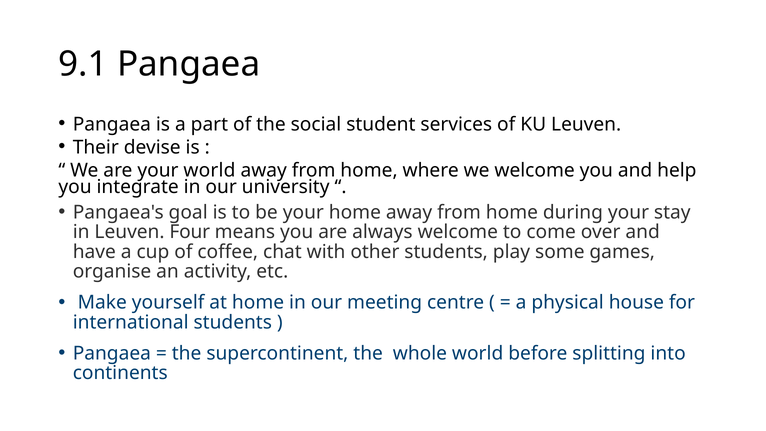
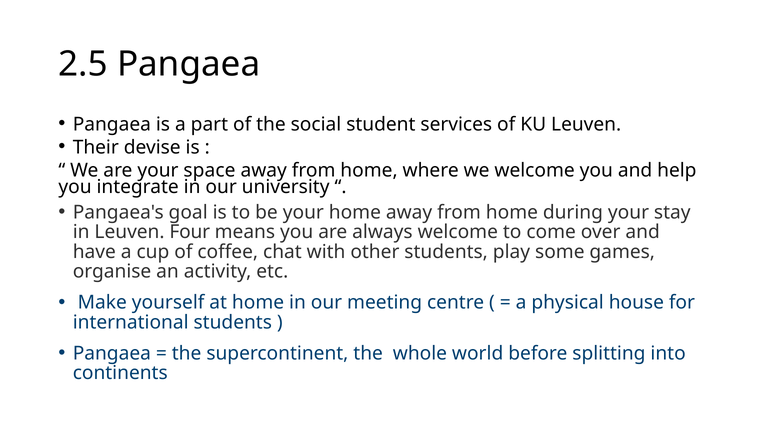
9.1: 9.1 -> 2.5
your world: world -> space
